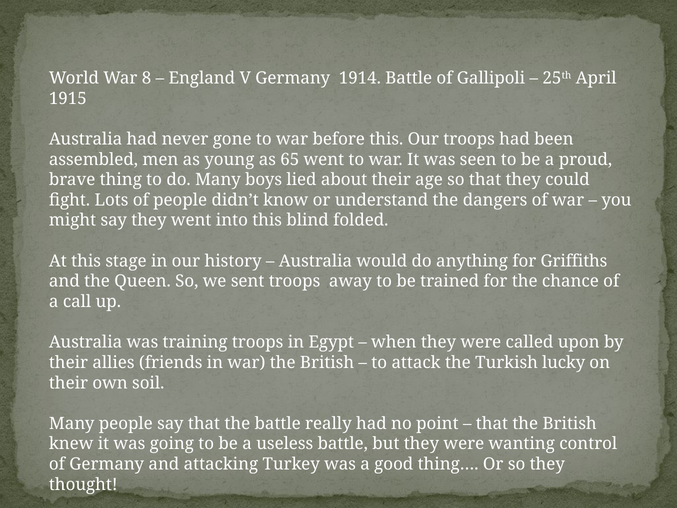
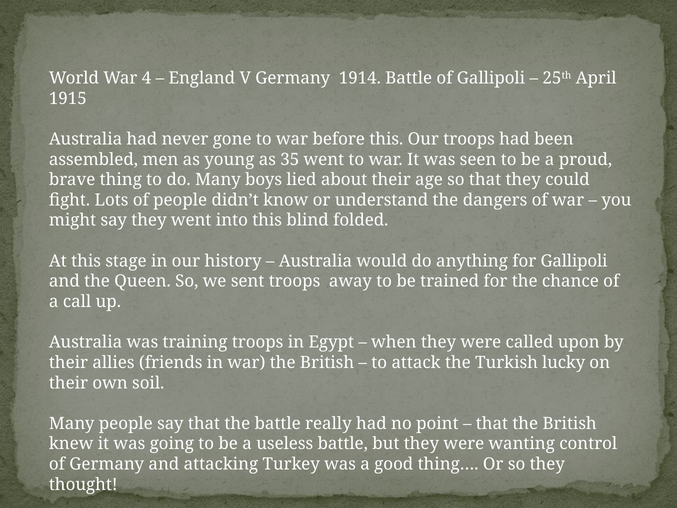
8: 8 -> 4
65: 65 -> 35
for Griffiths: Griffiths -> Gallipoli
